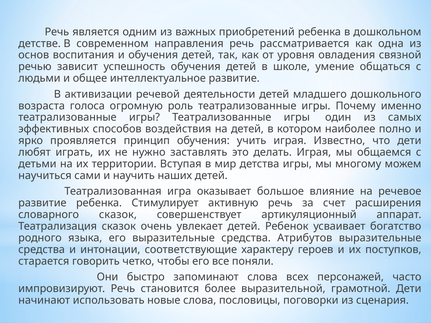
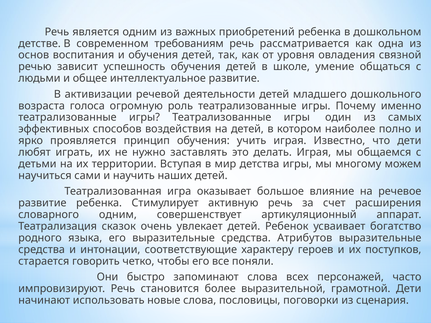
направления: направления -> требованиям
словарного сказок: сказок -> одним
